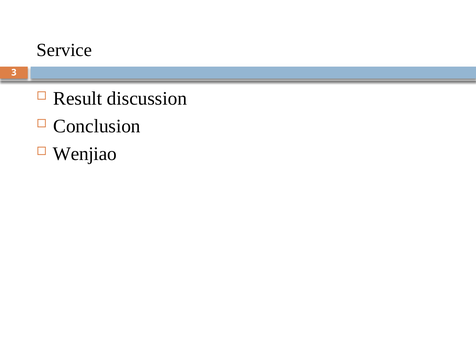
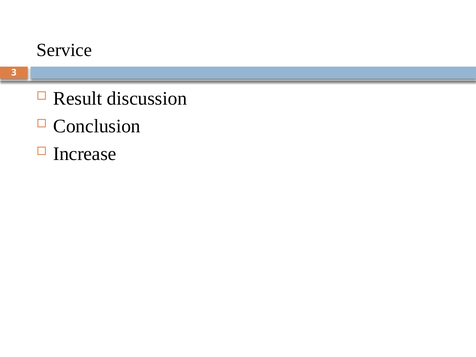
Wenjiao: Wenjiao -> Increase
